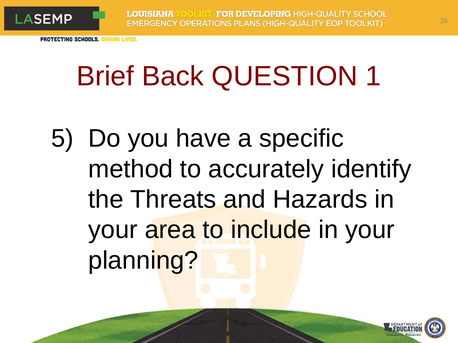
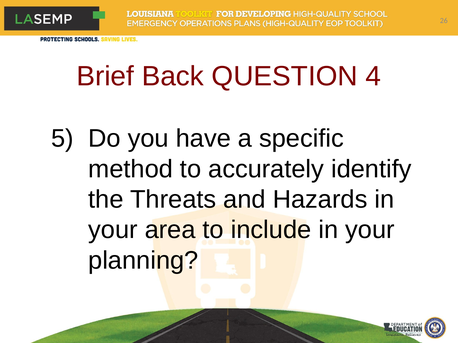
1: 1 -> 4
